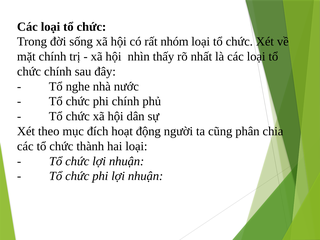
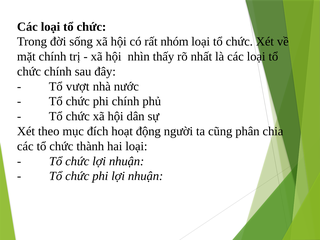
nghe: nghe -> vượt
